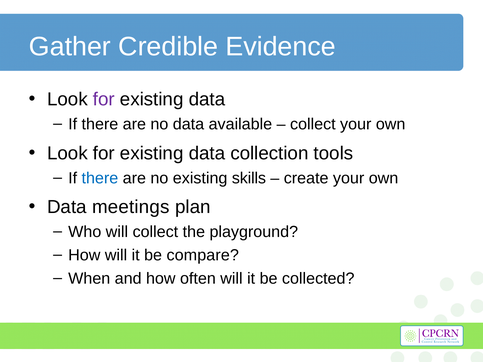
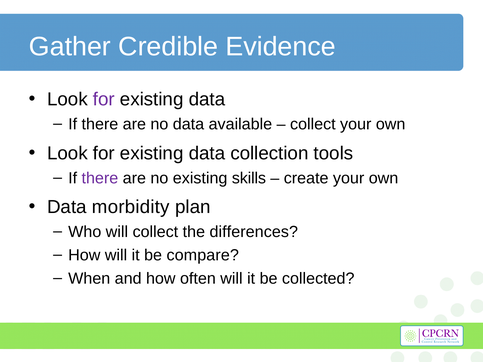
there at (100, 178) colour: blue -> purple
meetings: meetings -> morbidity
playground: playground -> differences
